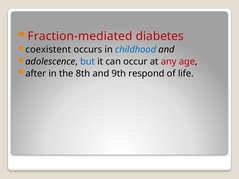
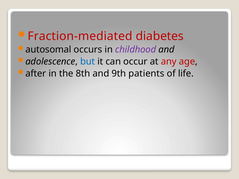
coexistent: coexistent -> autosomal
childhood colour: blue -> purple
respond: respond -> patients
